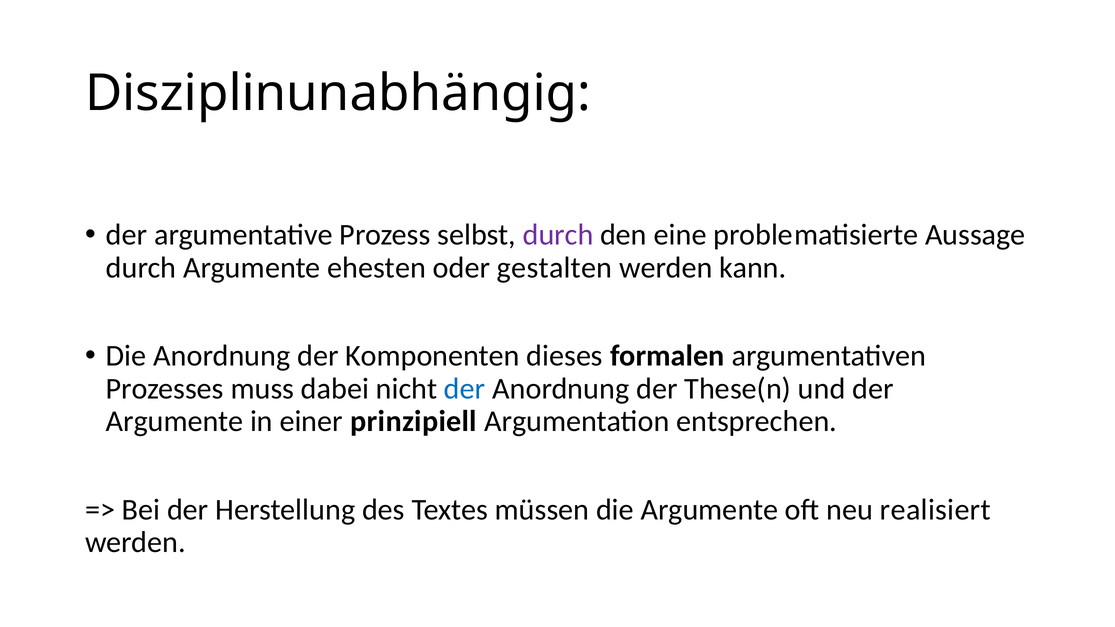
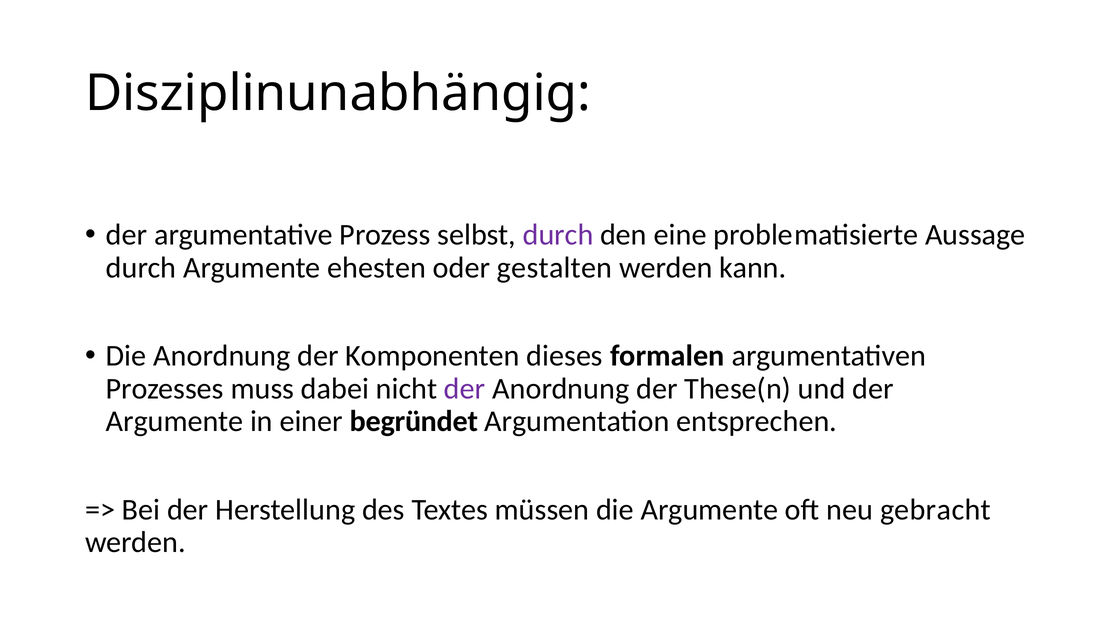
der at (465, 389) colour: blue -> purple
prinzipiell: prinzipiell -> begründet
realisiert: realisiert -> gebracht
